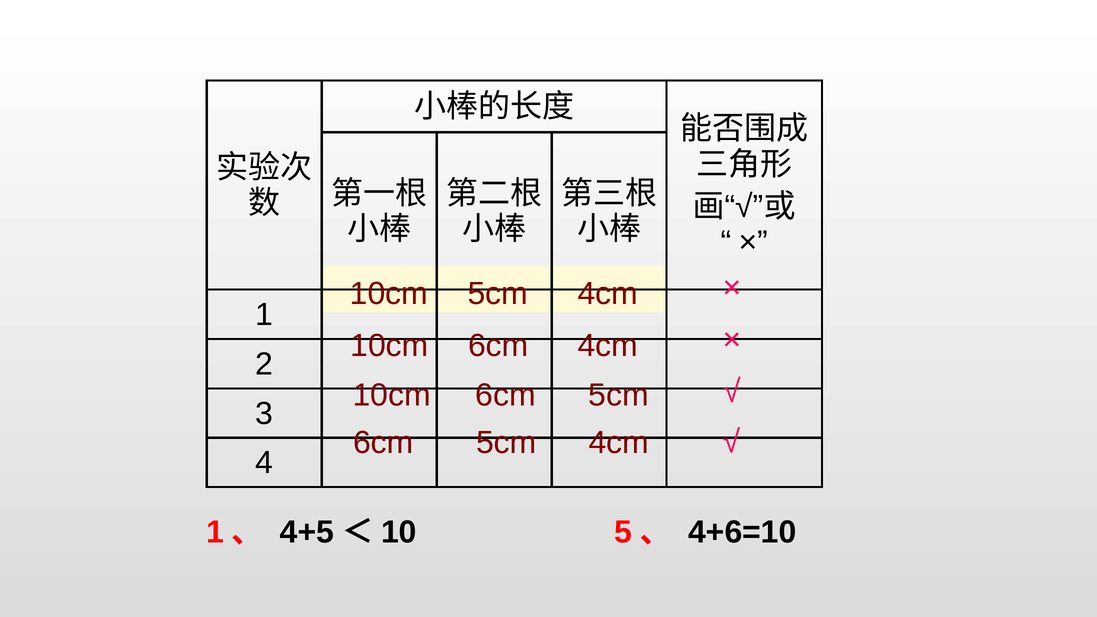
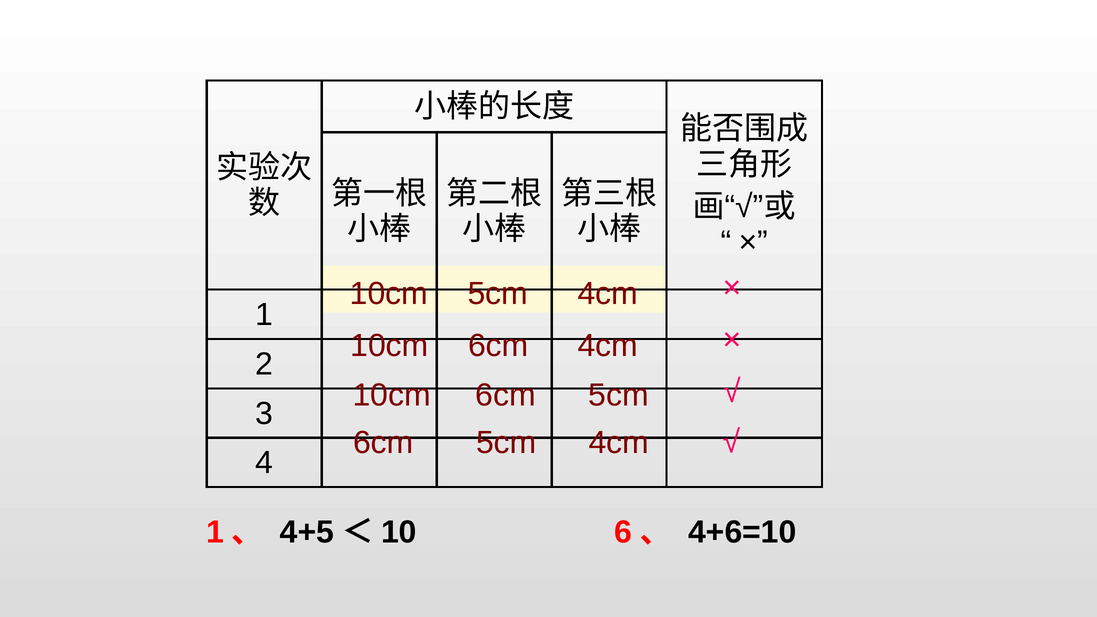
5: 5 -> 6
